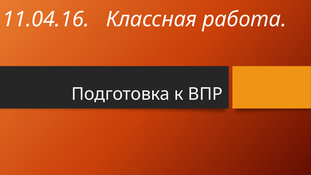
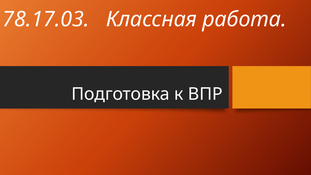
11.04.16: 11.04.16 -> 78.17.03
